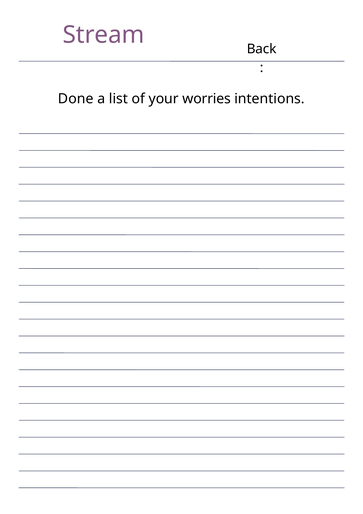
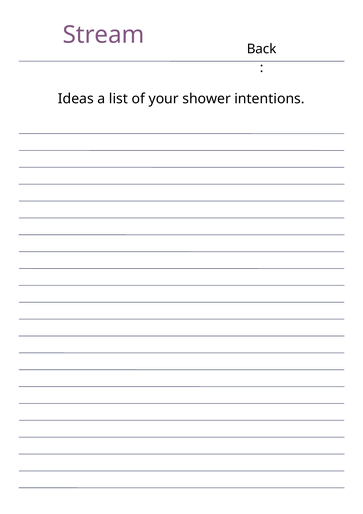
Done: Done -> Ideas
worries: worries -> shower
